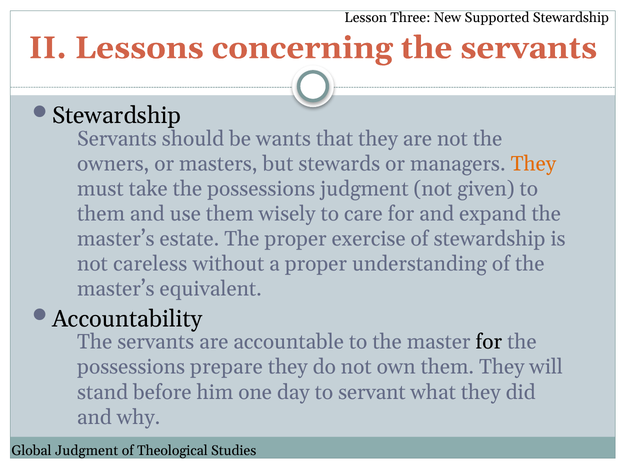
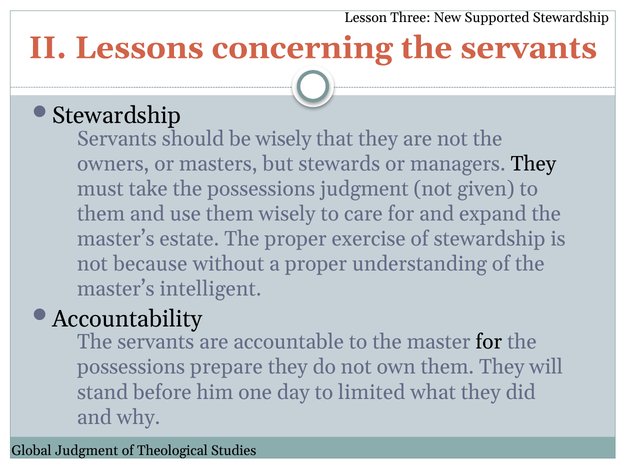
be wants: wants -> wisely
They at (533, 164) colour: orange -> black
careless: careless -> because
equivalent: equivalent -> intelligent
servant: servant -> limited
